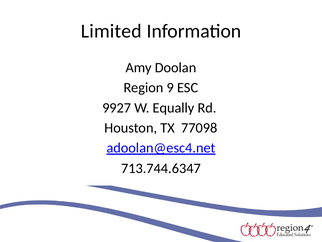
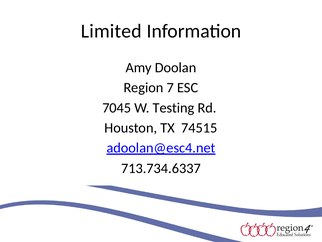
9: 9 -> 7
9927: 9927 -> 7045
Equally: Equally -> Testing
77098: 77098 -> 74515
713.744.6347: 713.744.6347 -> 713.734.6337
